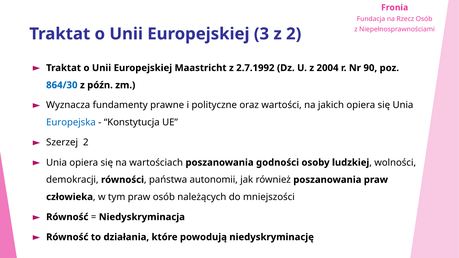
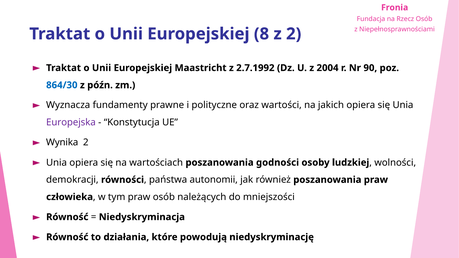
3: 3 -> 8
Europejska colour: blue -> purple
Szerzej: Szerzej -> Wynika
